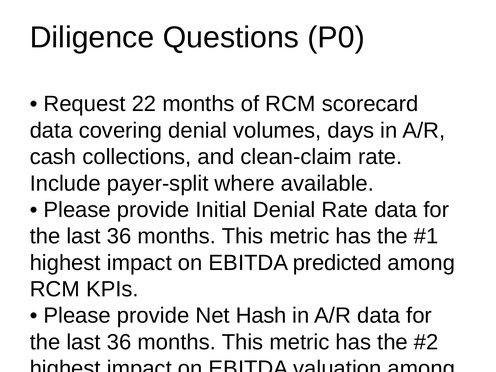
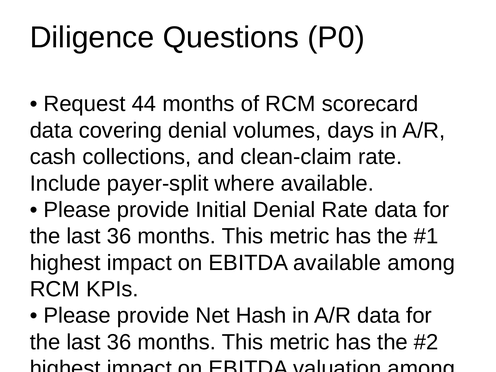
22: 22 -> 44
EBITDA predicted: predicted -> available
